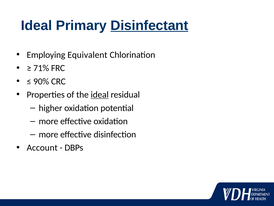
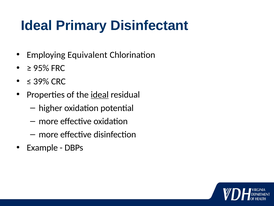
Disinfectant underline: present -> none
71%: 71% -> 95%
90%: 90% -> 39%
Account: Account -> Example
